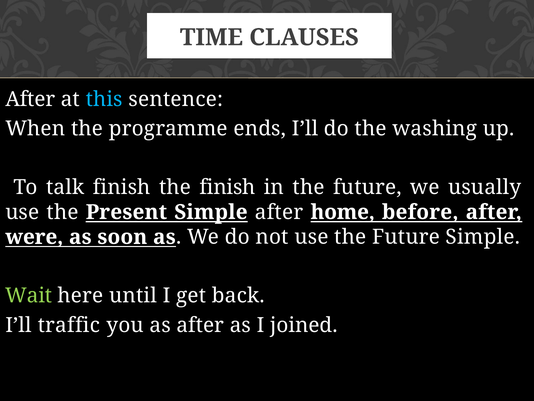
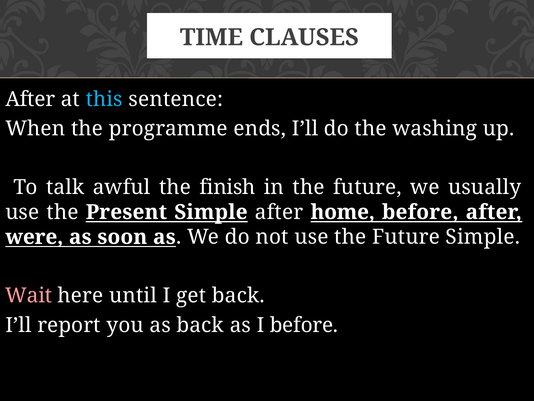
talk finish: finish -> awful
Wait colour: light green -> pink
traffic: traffic -> report
as after: after -> back
I joined: joined -> before
